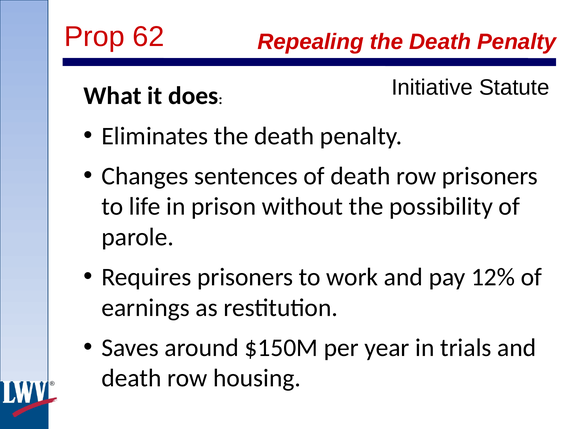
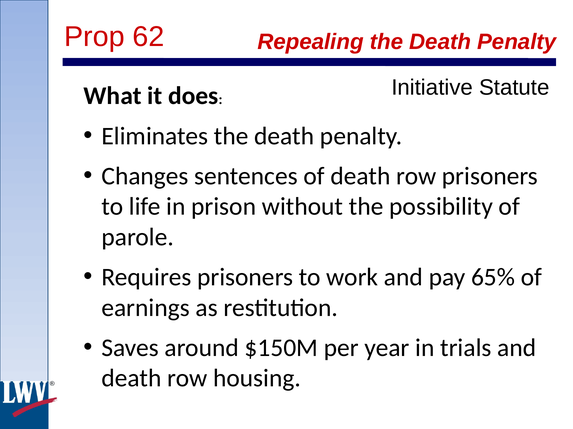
12%: 12% -> 65%
